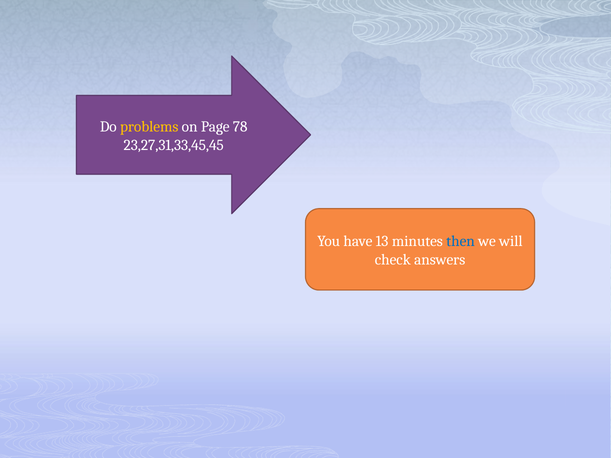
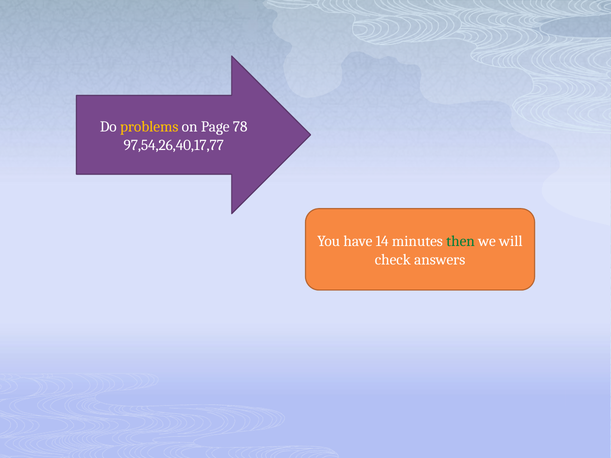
23,27,31,33,45,45: 23,27,31,33,45,45 -> 97,54,26,40,17,77
13: 13 -> 14
then colour: blue -> green
